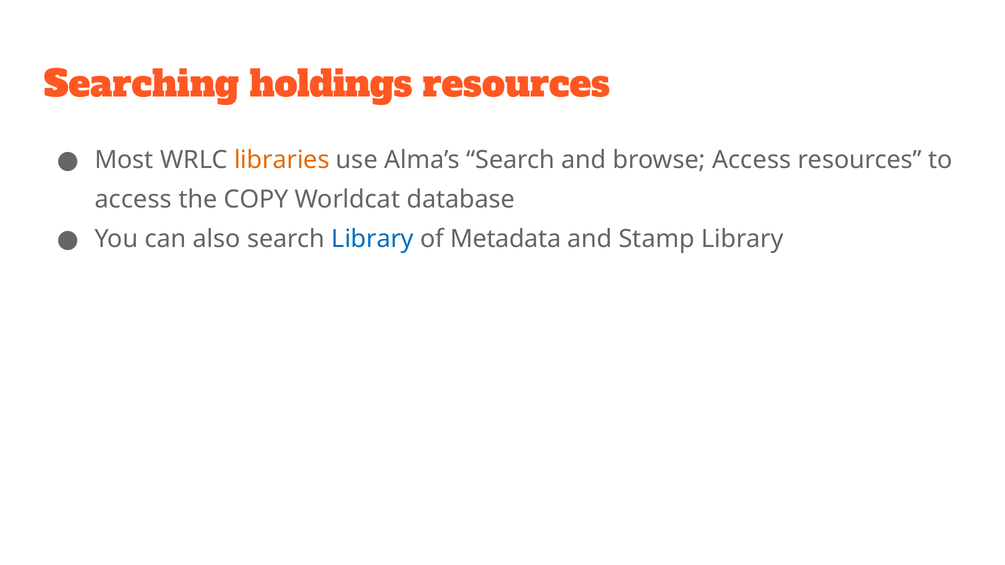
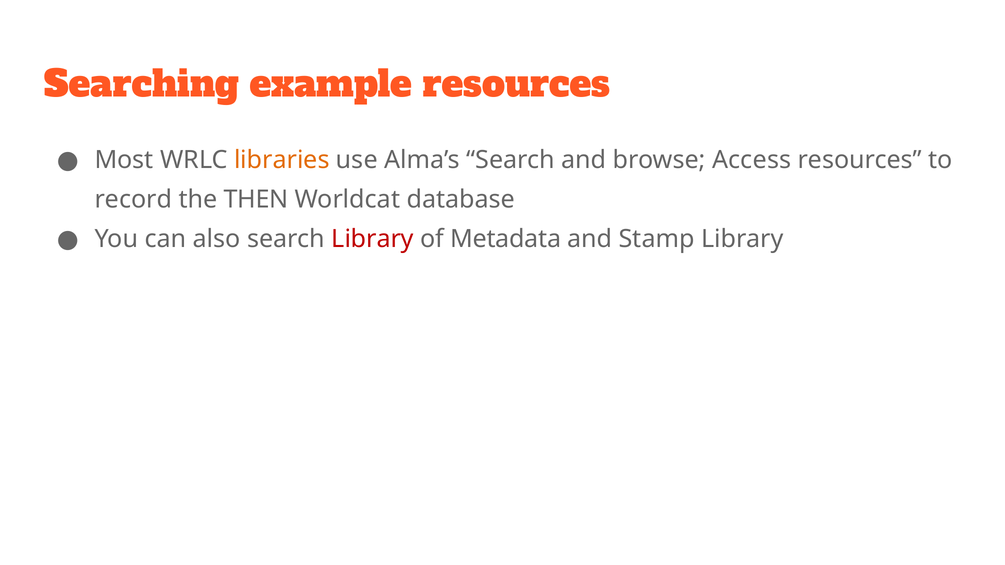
holdings: holdings -> example
access at (133, 200): access -> record
COPY: COPY -> THEN
Library at (373, 239) colour: blue -> red
